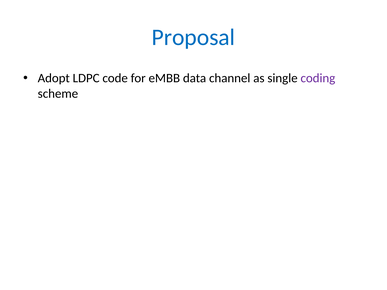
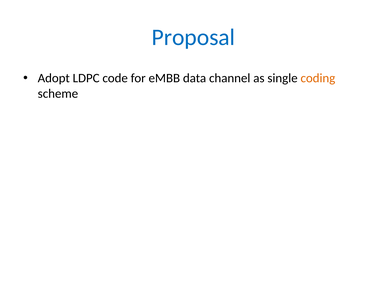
coding colour: purple -> orange
